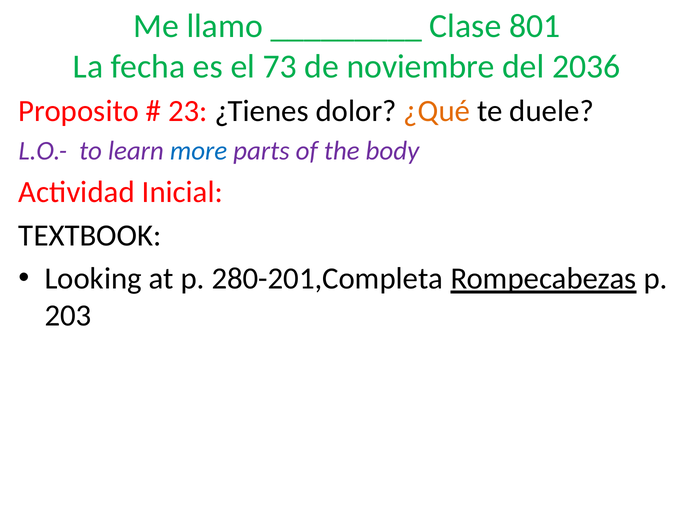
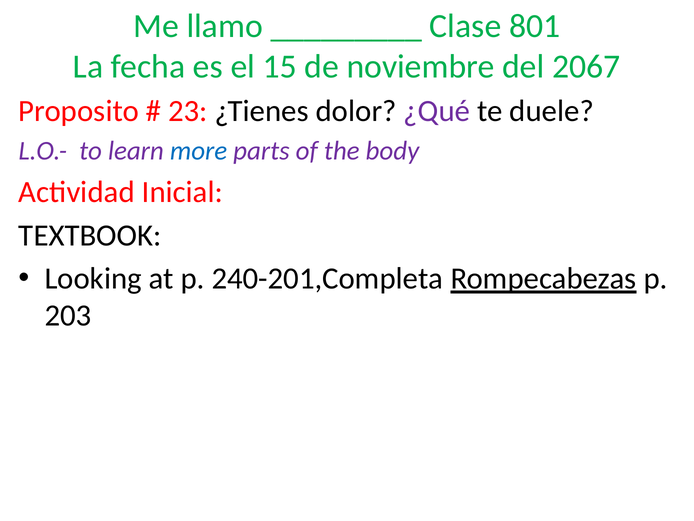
73: 73 -> 15
2036: 2036 -> 2067
¿Qué colour: orange -> purple
280-201,Completa: 280-201,Completa -> 240-201,Completa
